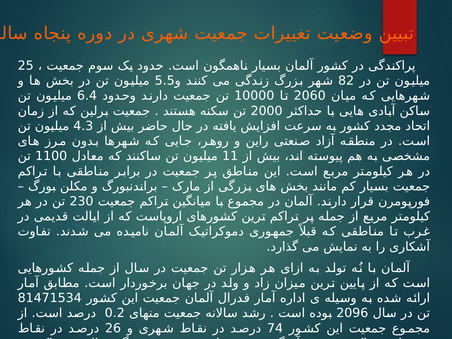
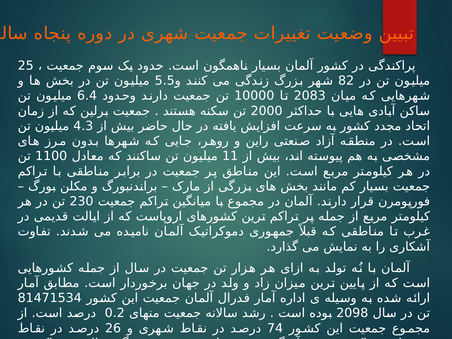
2060: 2060 -> 2083
2096: 2096 -> 2098
